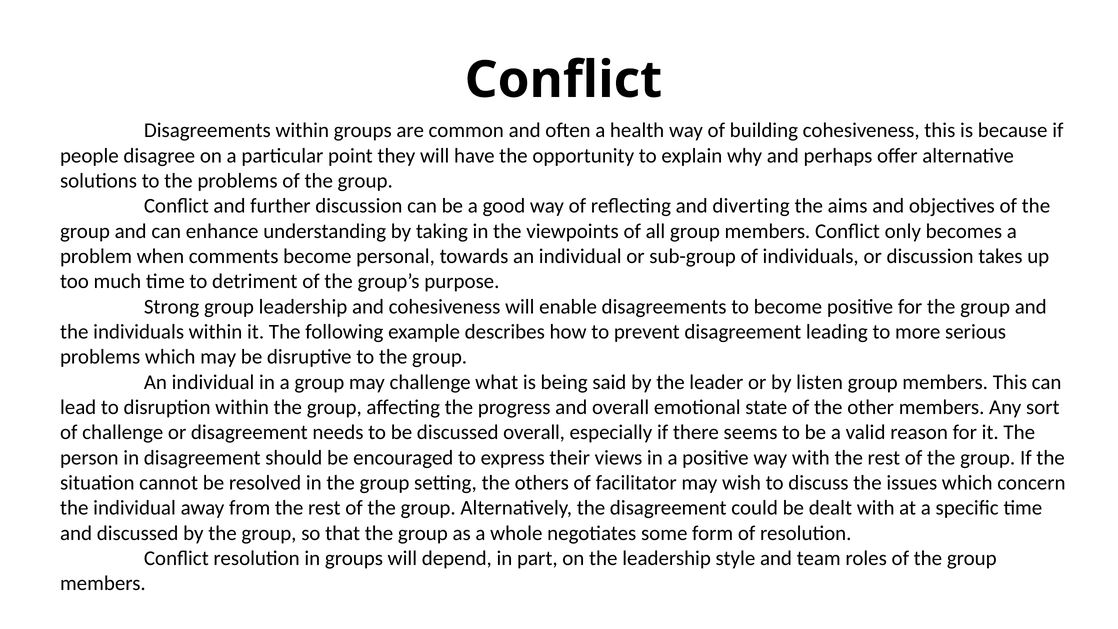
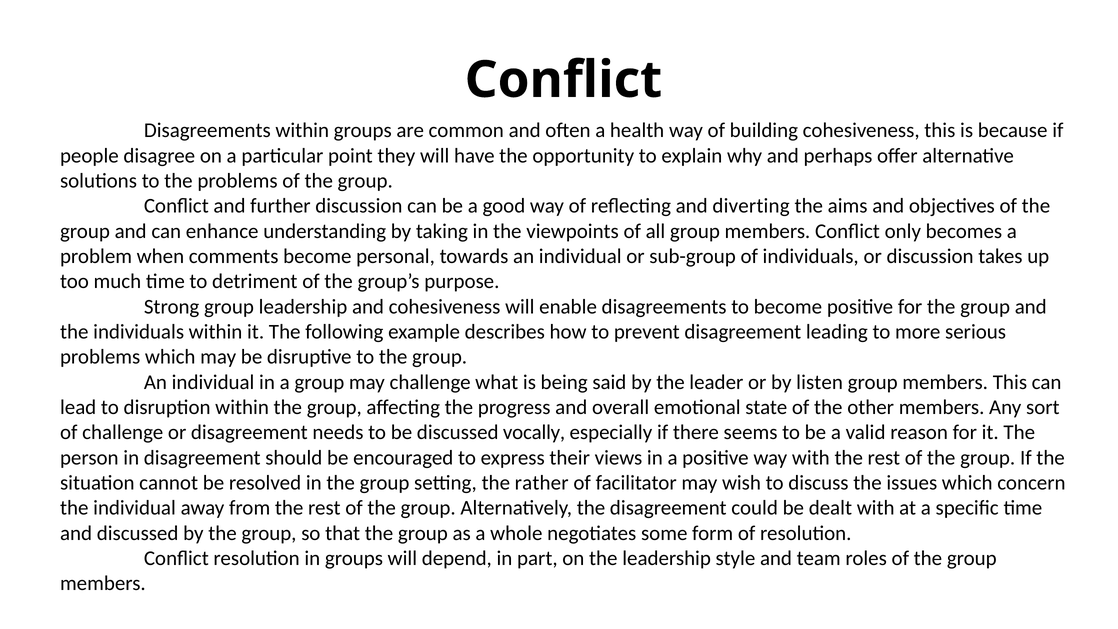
discussed overall: overall -> vocally
others: others -> rather
